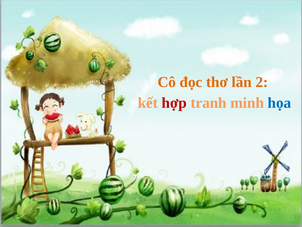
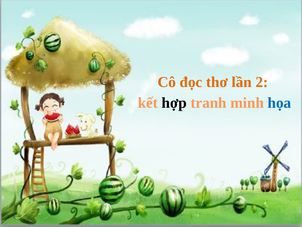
hợp colour: red -> black
